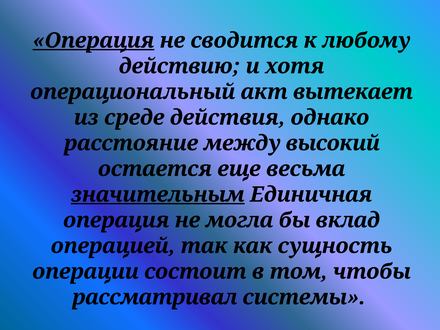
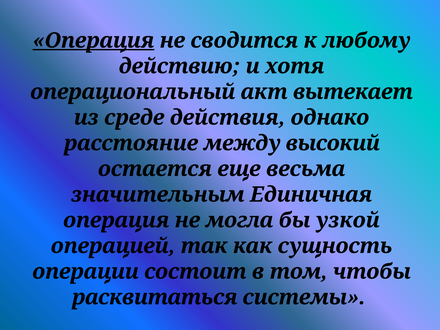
значительным underline: present -> none
вклад: вклад -> узкой
рассматривал: рассматривал -> расквитаться
